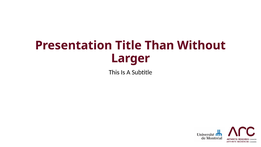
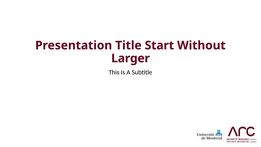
Than: Than -> Start
